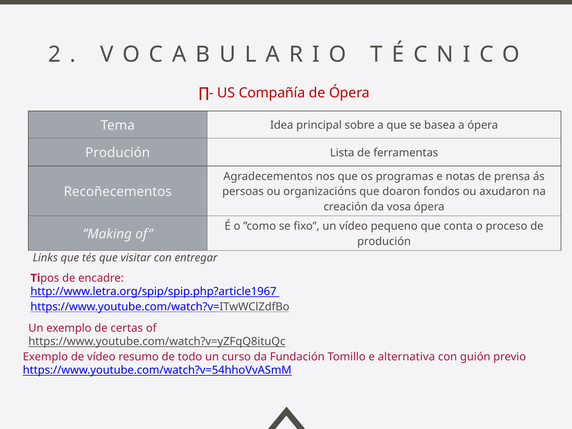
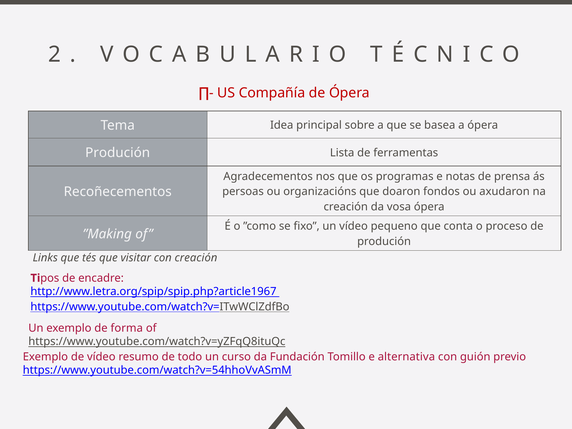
con entregar: entregar -> creación
certas: certas -> forma
